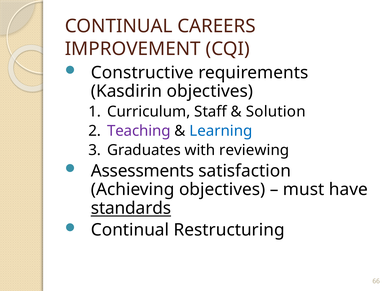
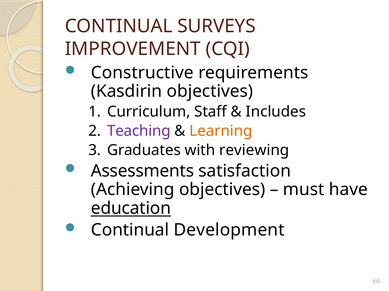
CAREERS: CAREERS -> SURVEYS
Solution: Solution -> Includes
Learning colour: blue -> orange
standards: standards -> education
Restructuring: Restructuring -> Development
